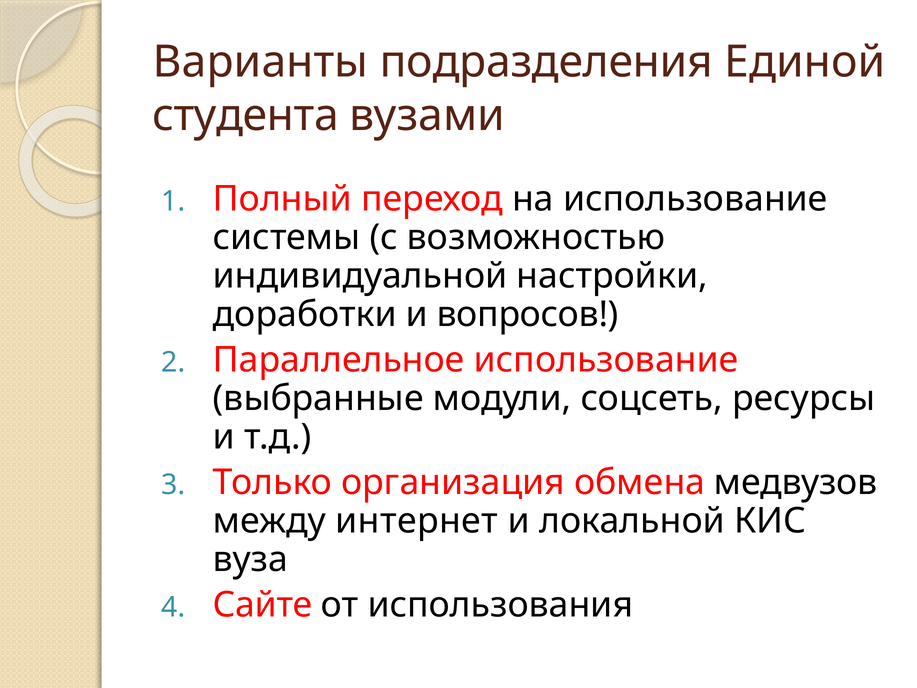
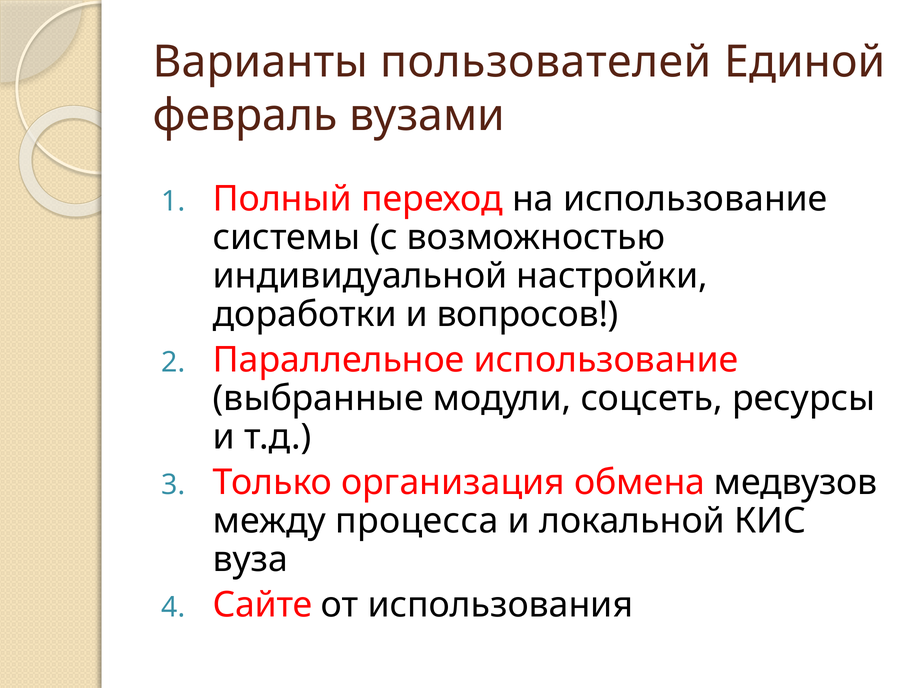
подразделения: подразделения -> пользователей
студента: студента -> февраль
интернет: интернет -> процесса
